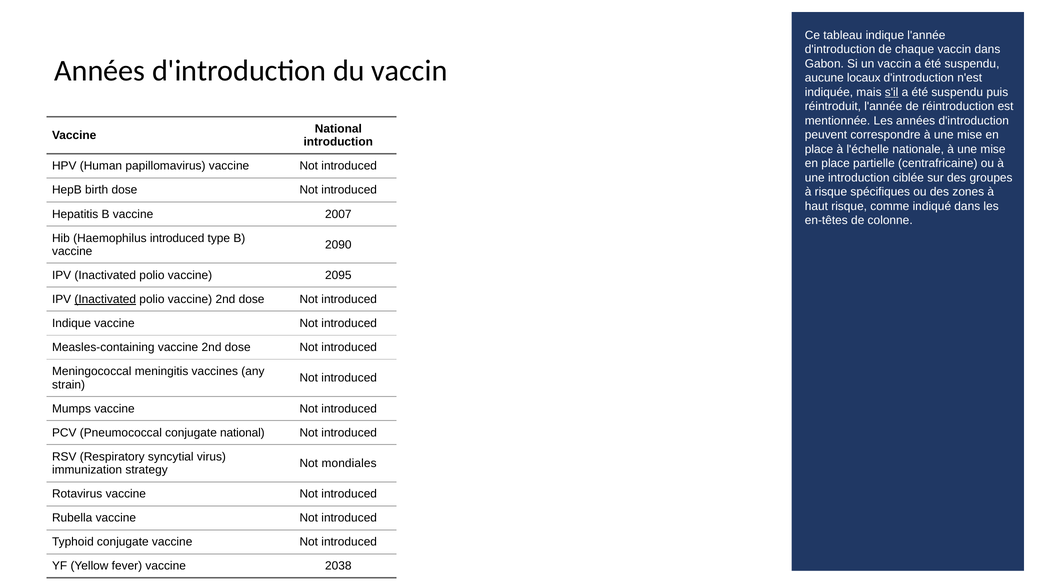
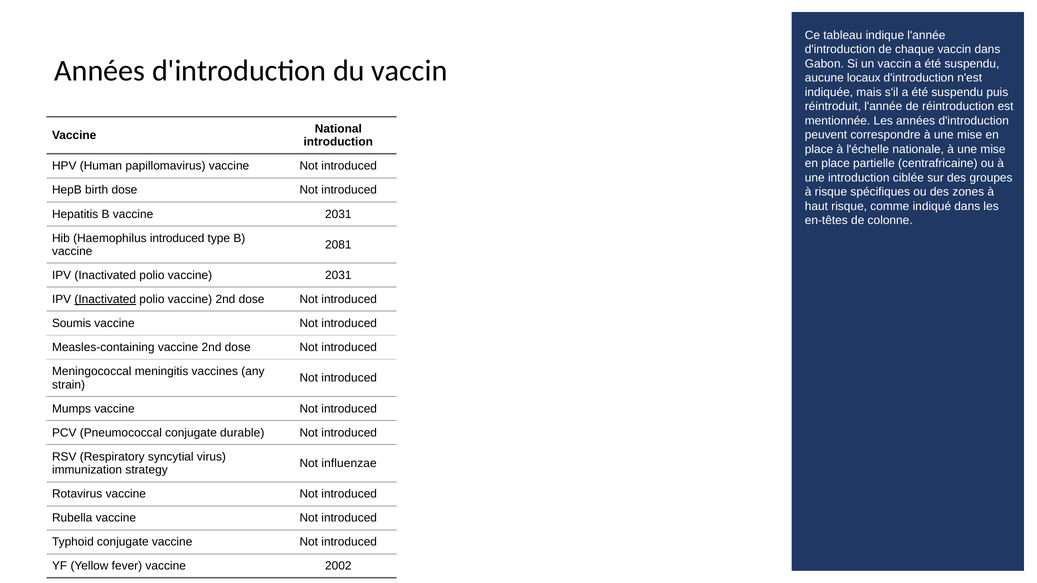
s'il underline: present -> none
B vaccine 2007: 2007 -> 2031
2090: 2090 -> 2081
polio vaccine 2095: 2095 -> 2031
Indique at (72, 324): Indique -> Soumis
conjugate national: national -> durable
mondiales: mondiales -> influenzae
2038: 2038 -> 2002
